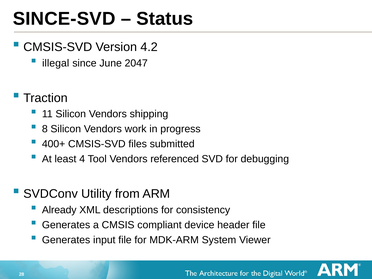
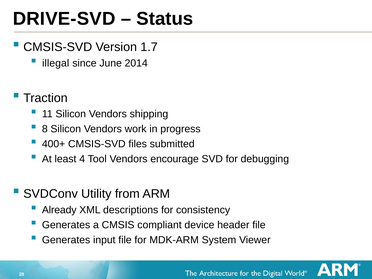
SINCE-SVD: SINCE-SVD -> DRIVE-SVD
4.2: 4.2 -> 1.7
2047: 2047 -> 2014
referenced: referenced -> encourage
